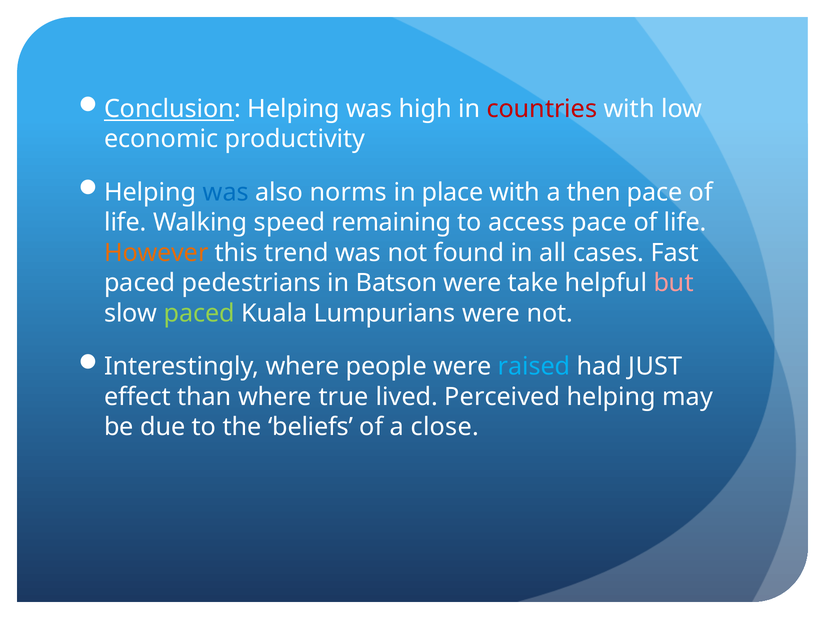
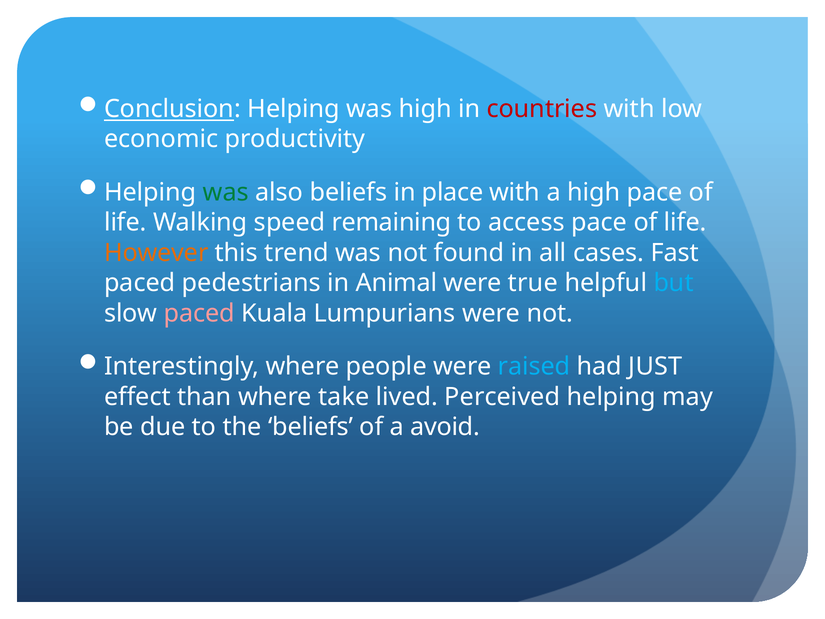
was at (226, 192) colour: blue -> green
also norms: norms -> beliefs
a then: then -> high
Batson: Batson -> Animal
take: take -> true
but colour: pink -> light blue
paced at (199, 313) colour: light green -> pink
true: true -> take
close: close -> avoid
